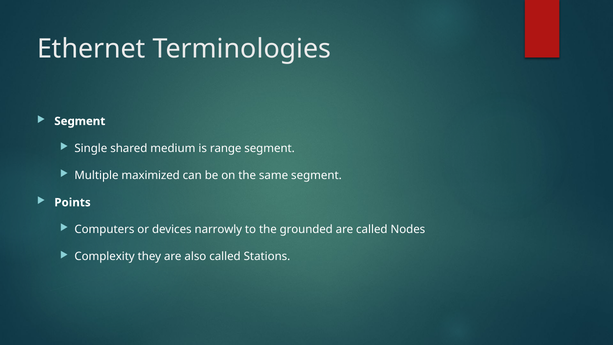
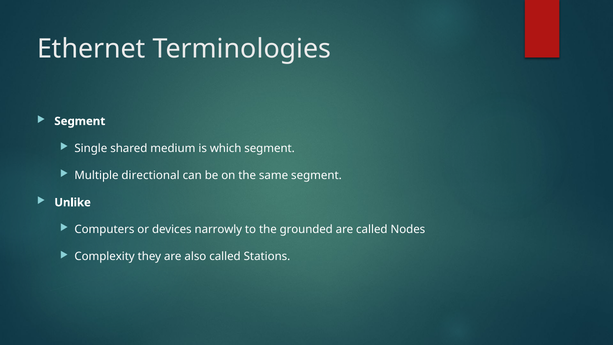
range: range -> which
maximized: maximized -> directional
Points: Points -> Unlike
